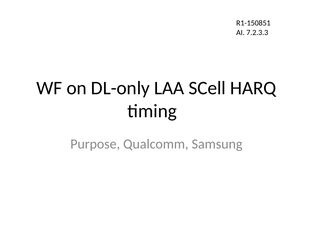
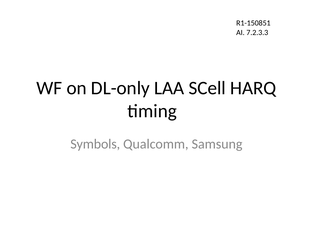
Purpose: Purpose -> Symbols
